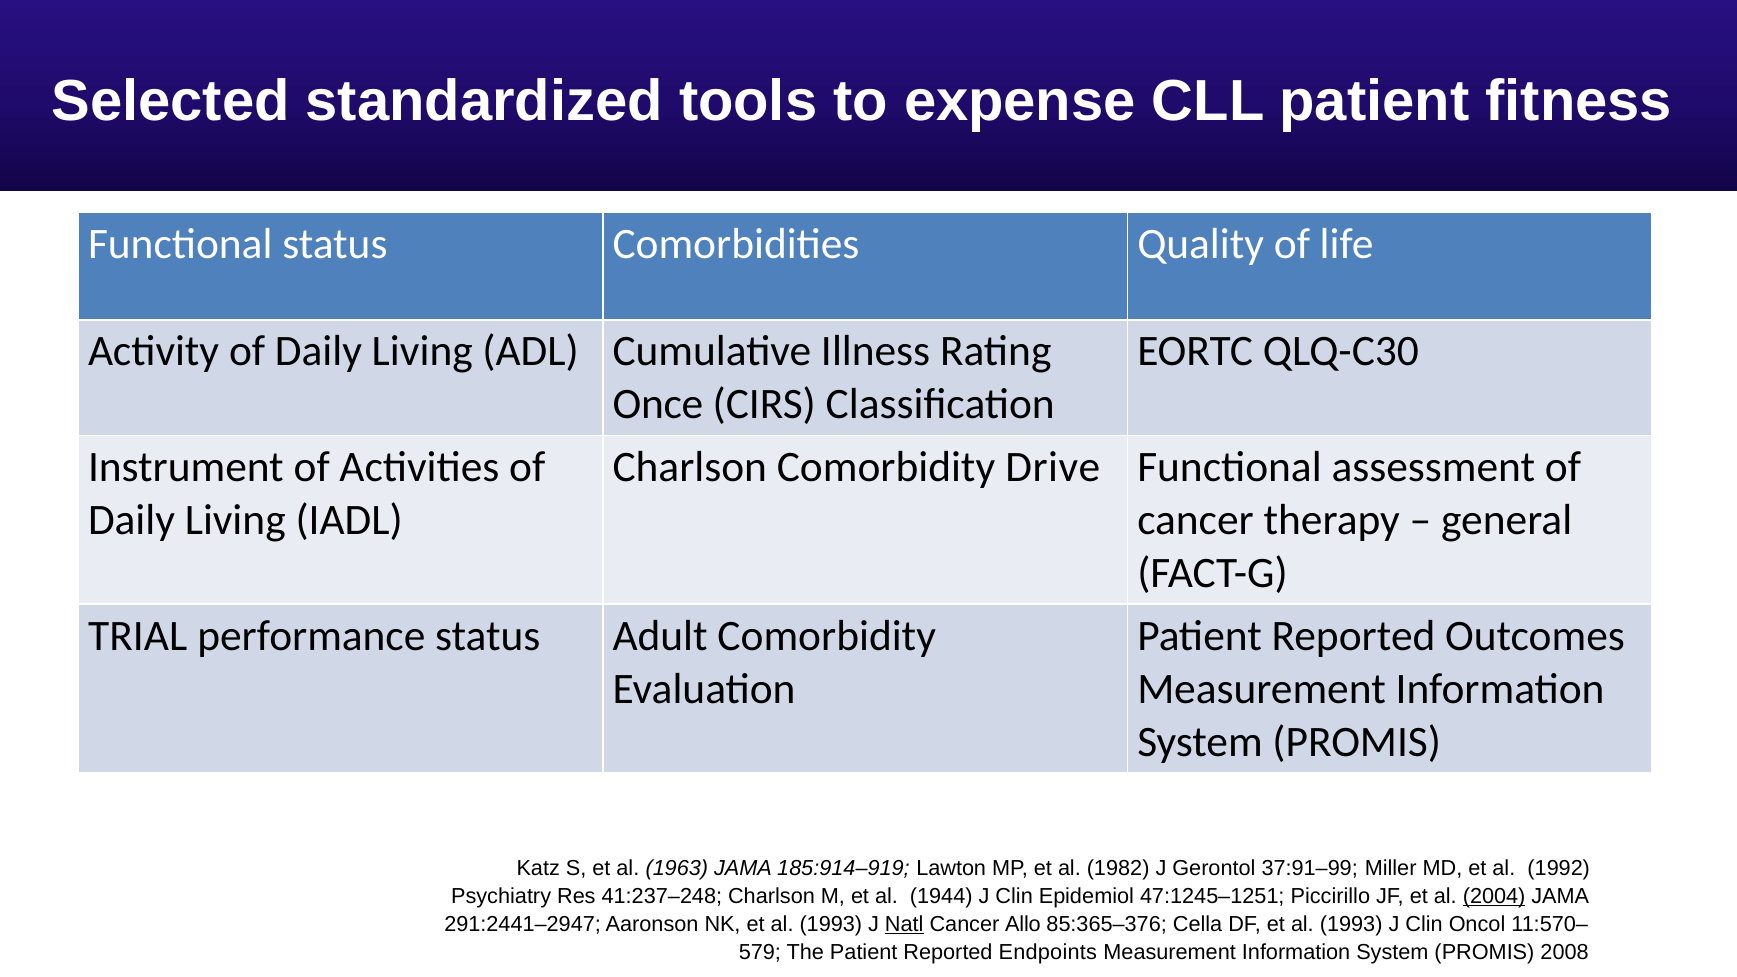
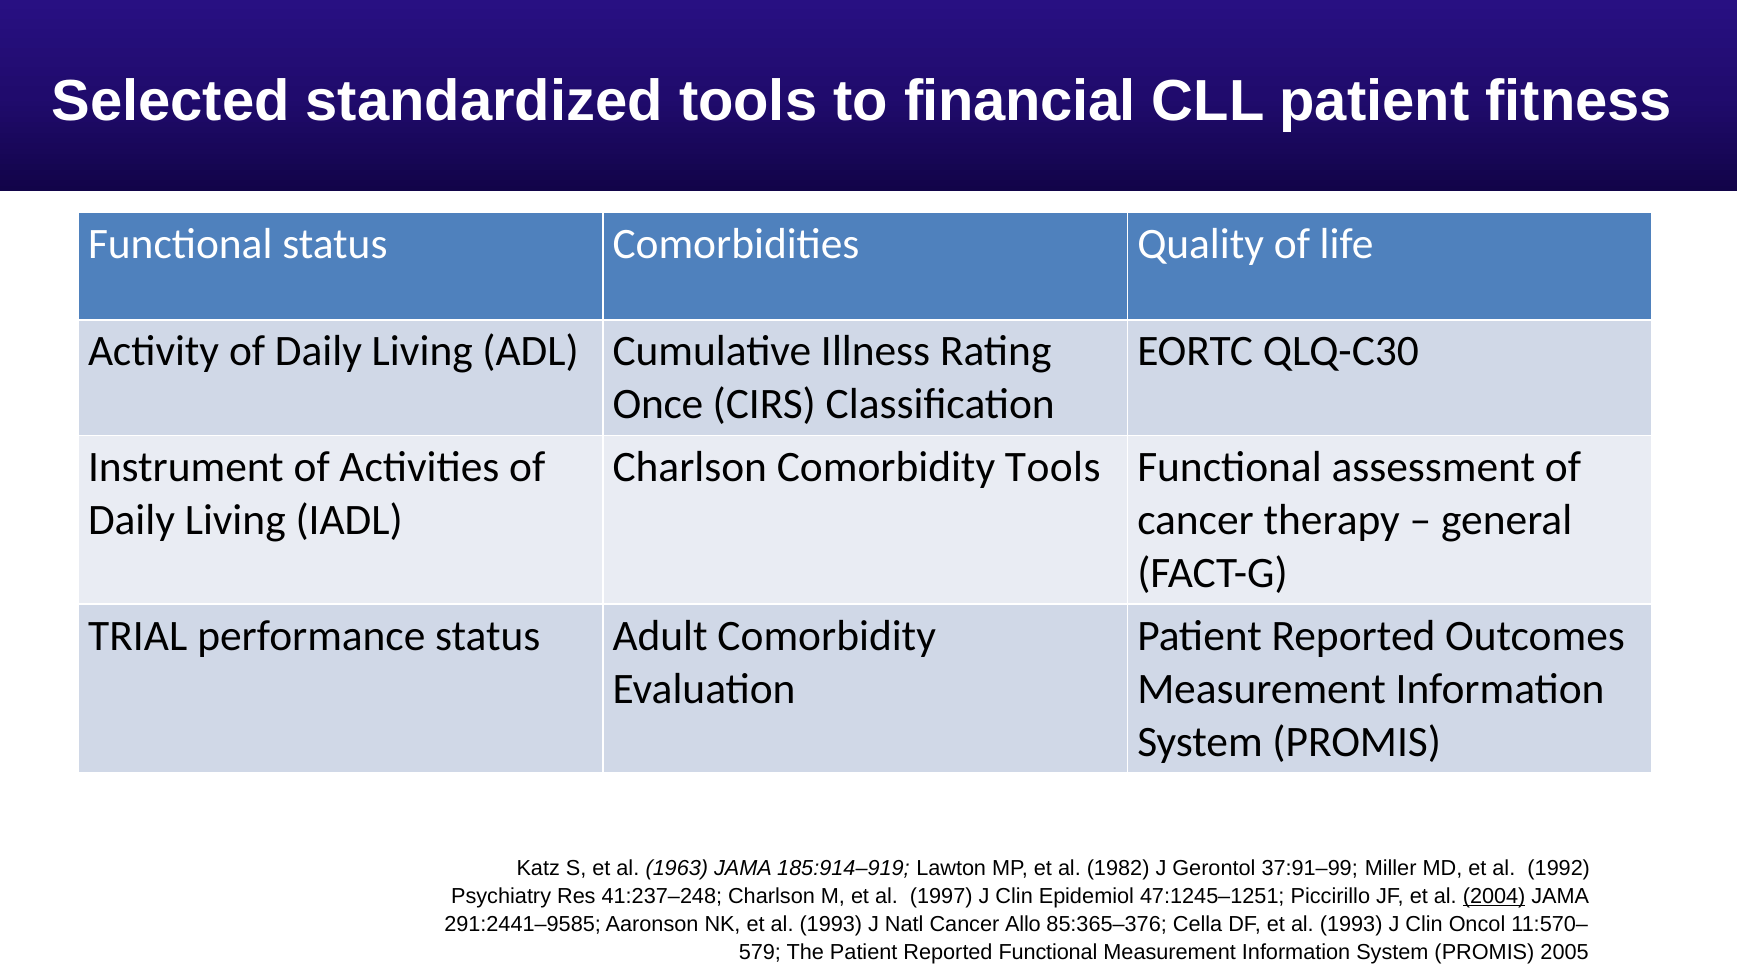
expense: expense -> financial
Comorbidity Drive: Drive -> Tools
1944: 1944 -> 1997
291:2441–2947: 291:2441–2947 -> 291:2441–9585
Natl underline: present -> none
Reported Endpoints: Endpoints -> Functional
2008: 2008 -> 2005
